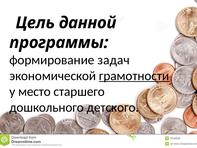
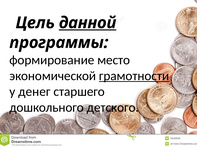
данной underline: none -> present
задач: задач -> место
место: место -> денег
